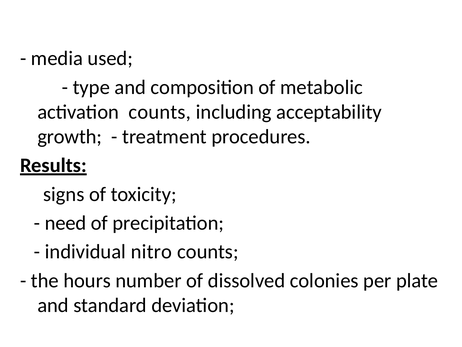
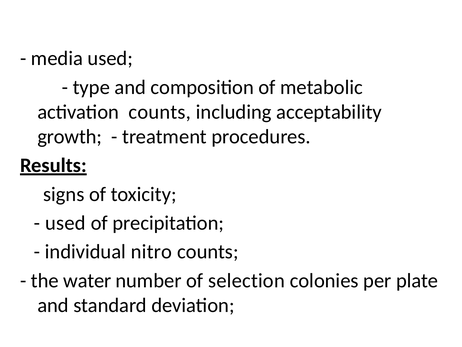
need at (66, 223): need -> used
hours: hours -> water
dissolved: dissolved -> selection
